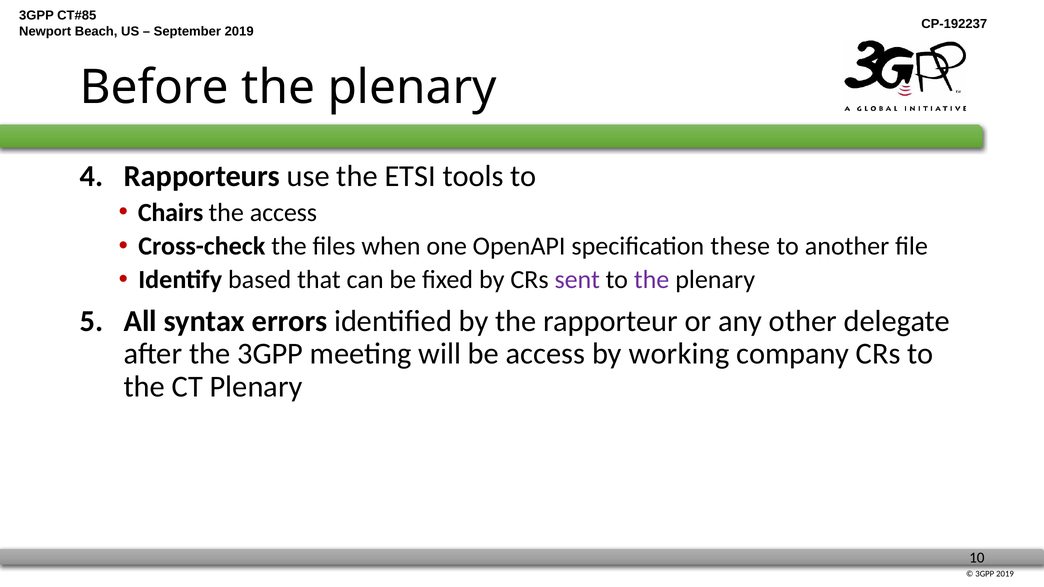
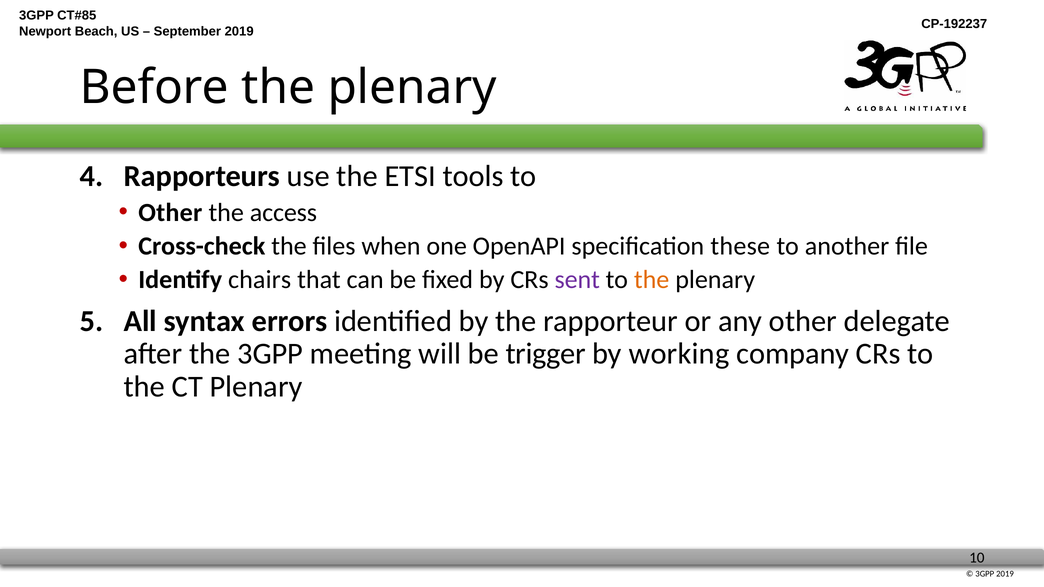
Chairs at (171, 213): Chairs -> Other
based: based -> chairs
the at (652, 280) colour: purple -> orange
be access: access -> trigger
